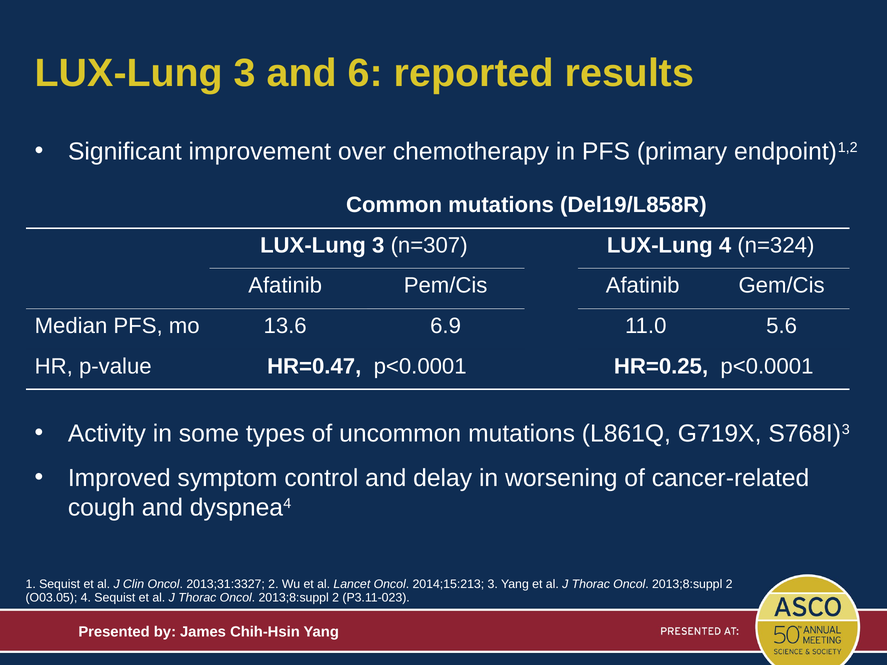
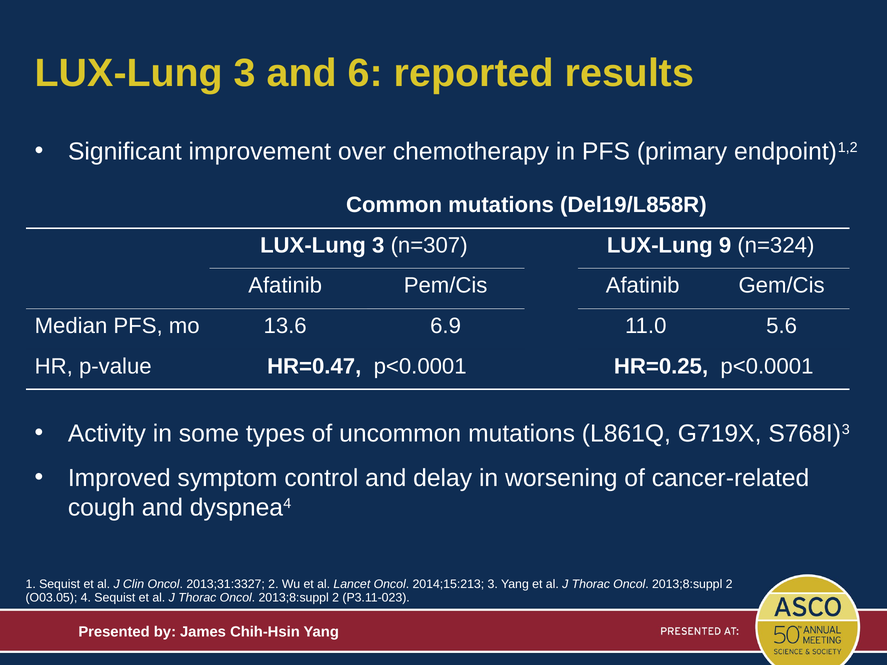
LUX-Lung 4: 4 -> 9
